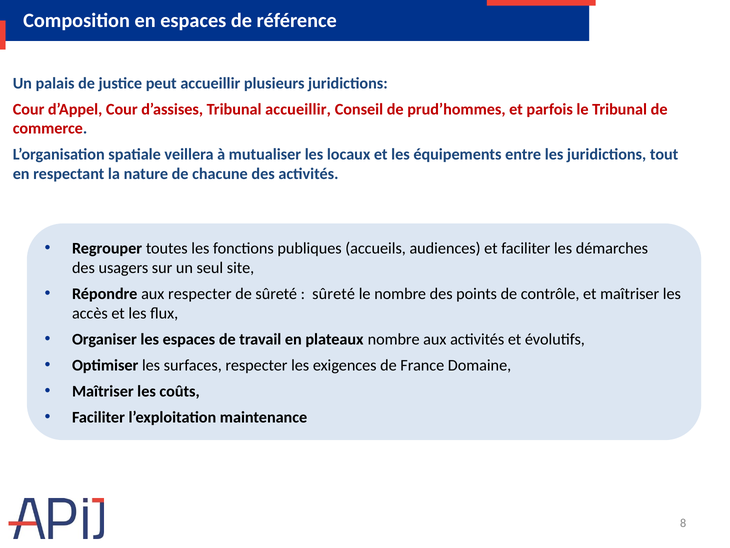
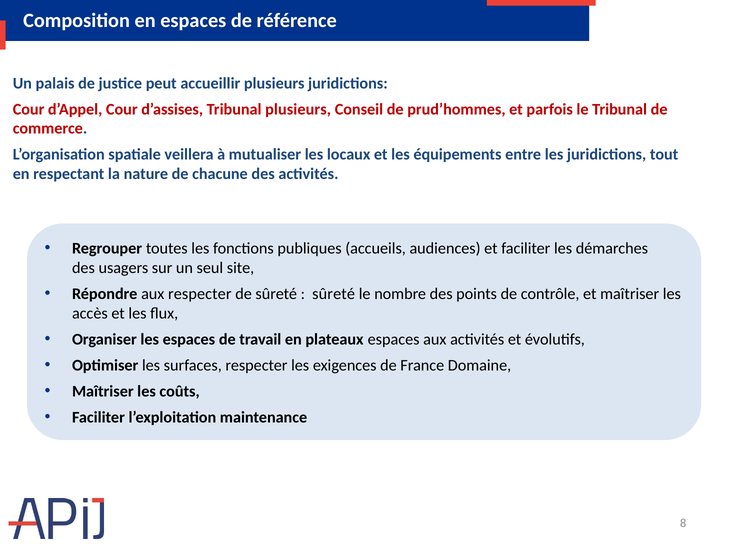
Tribunal accueillir: accueillir -> plusieurs
plateaux nombre: nombre -> espaces
